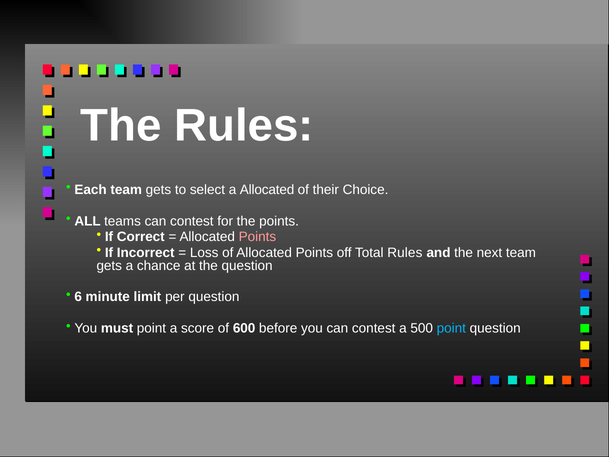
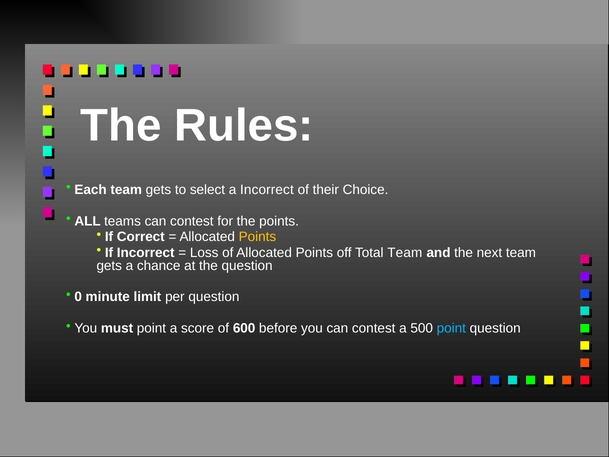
a Allocated: Allocated -> Incorrect
Points at (257, 237) colour: pink -> yellow
Total Rules: Rules -> Team
6: 6 -> 0
